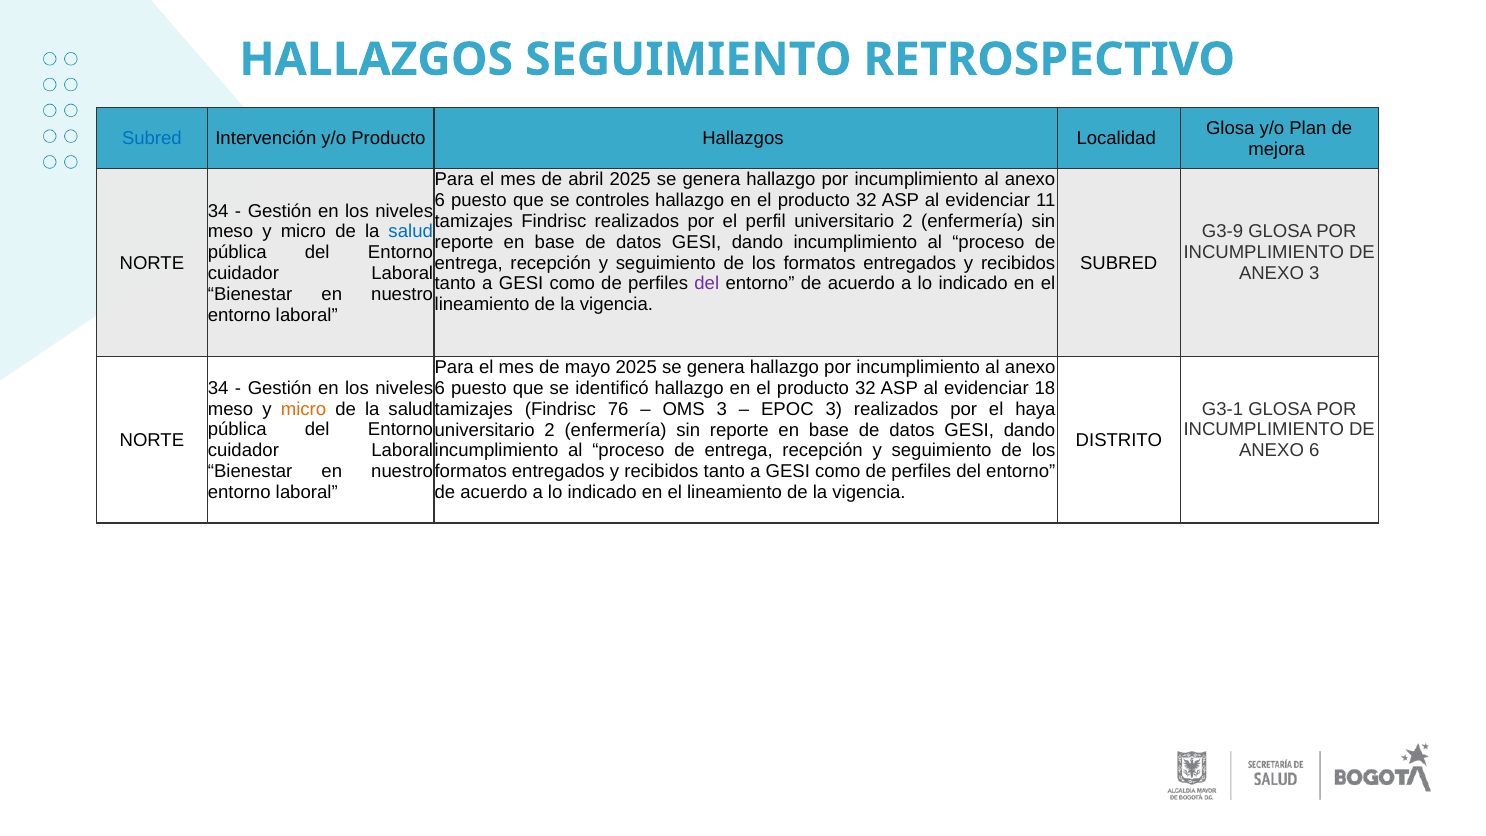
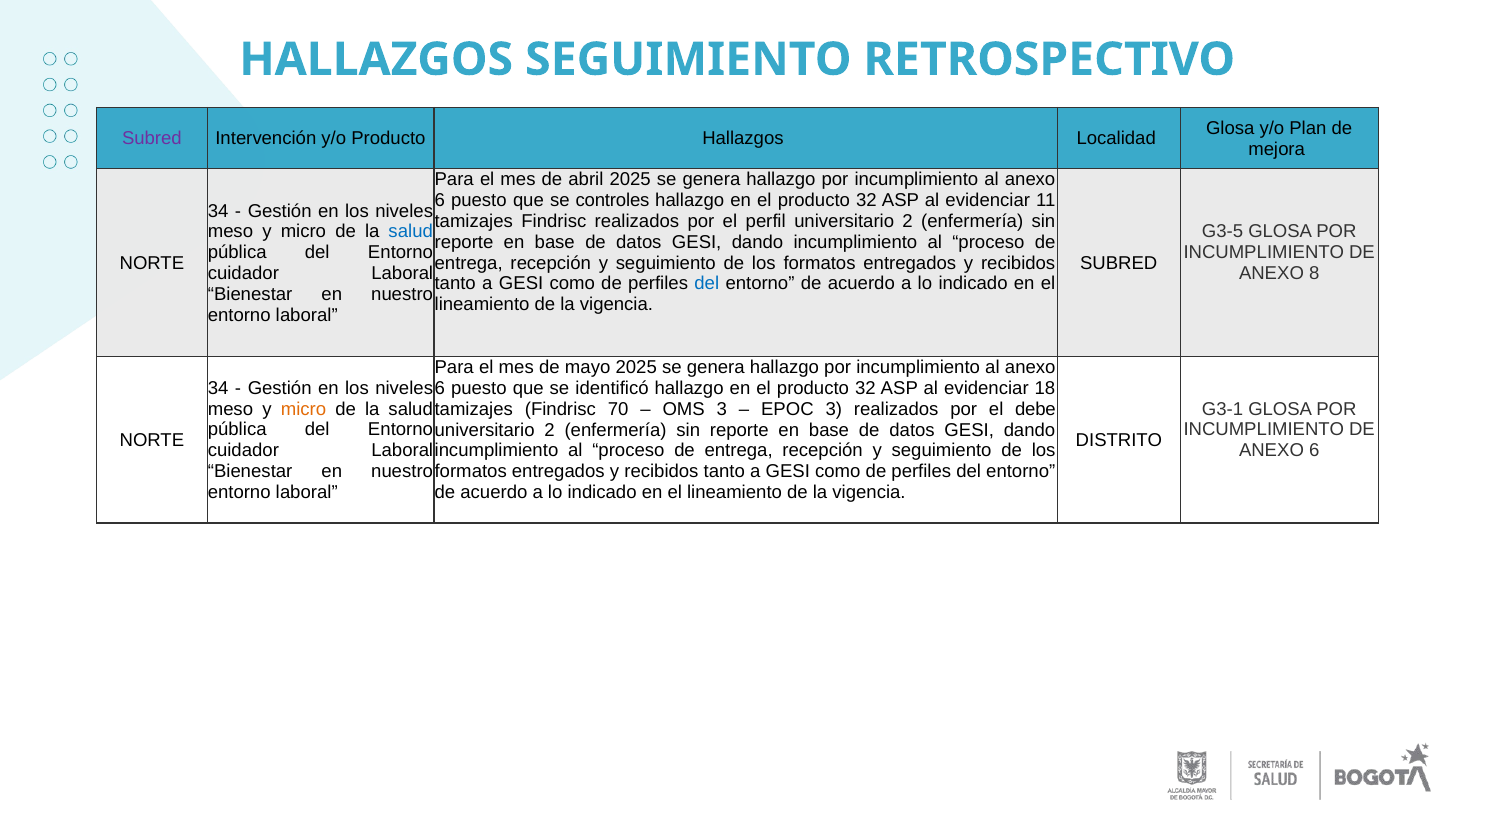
Subred at (152, 139) colour: blue -> purple
G3-9: G3-9 -> G3-5
ANEXO 3: 3 -> 8
del at (707, 284) colour: purple -> blue
76: 76 -> 70
haya: haya -> debe
